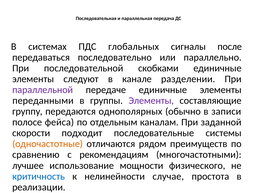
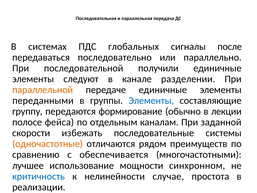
скобками: скобками -> получили
параллельной colour: purple -> orange
Элементы at (151, 101) colour: purple -> blue
однополярных: однополярных -> формирование
записи: записи -> лекции
подходит: подходит -> избежать
рекомендациям: рекомендациям -> обеспечивается
физического: физического -> синхронном
